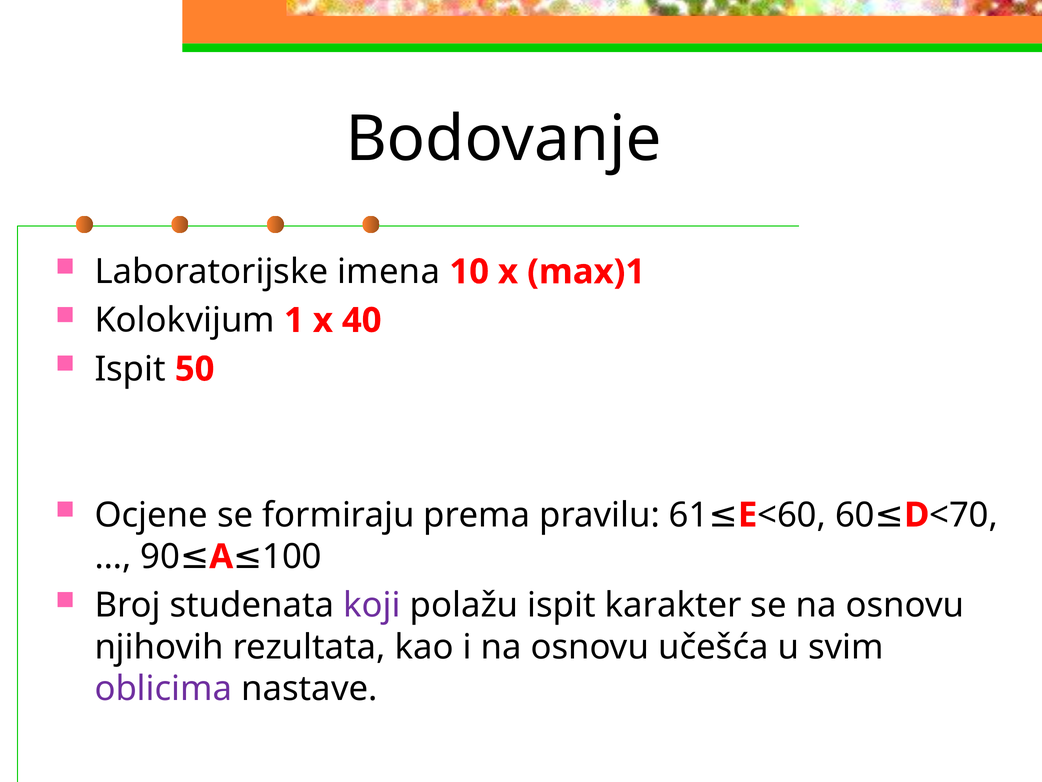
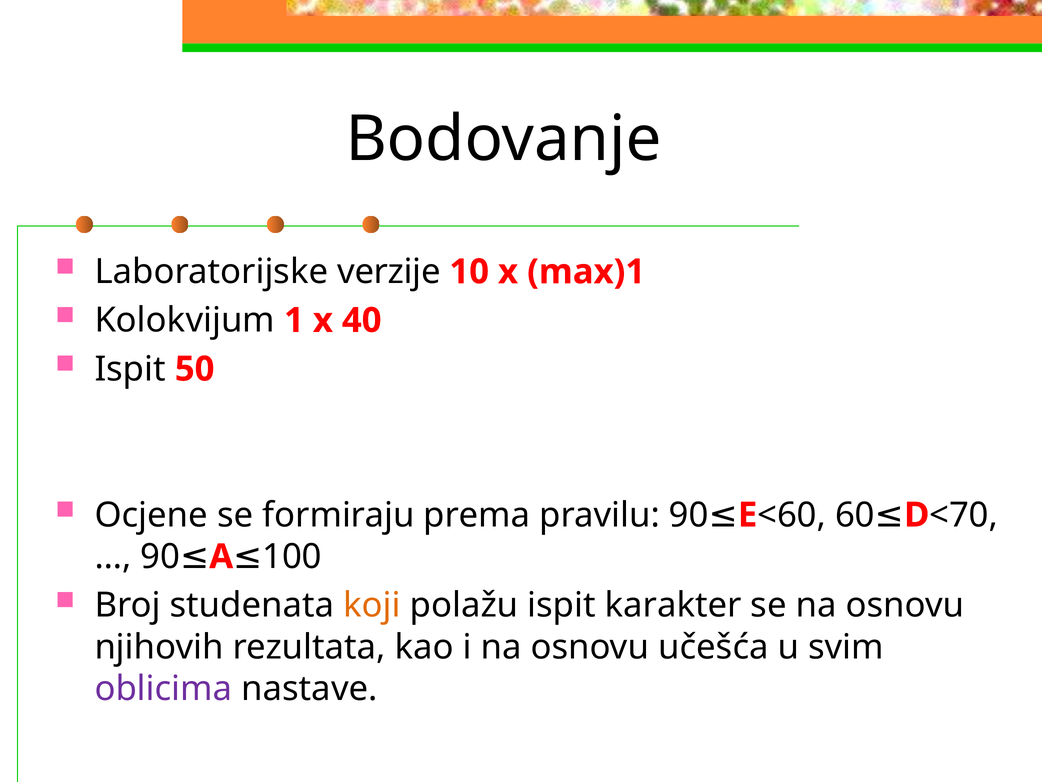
imena: imena -> verzije
pravilu 61: 61 -> 90
koji colour: purple -> orange
